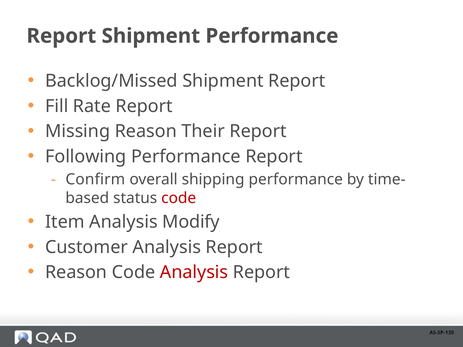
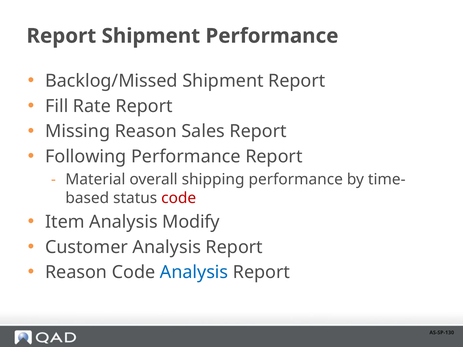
Their: Their -> Sales
Confirm: Confirm -> Material
Analysis at (194, 273) colour: red -> blue
